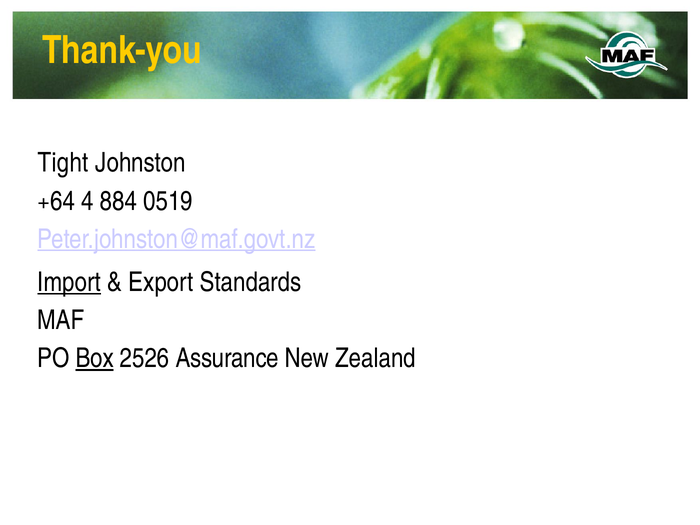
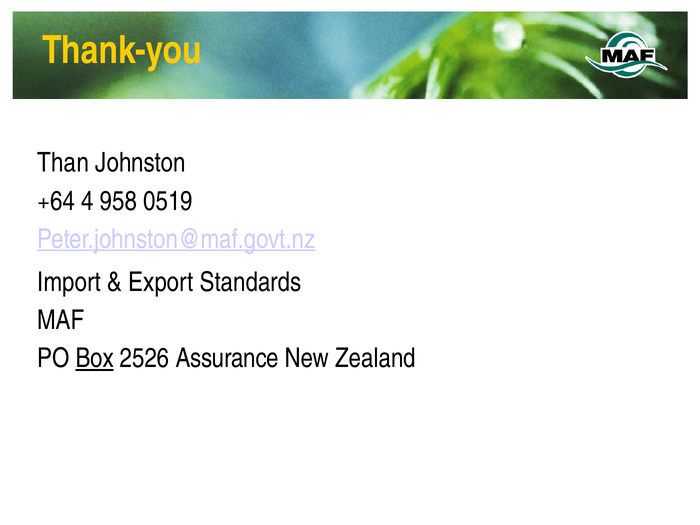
Tight: Tight -> Than
884: 884 -> 958
Import underline: present -> none
